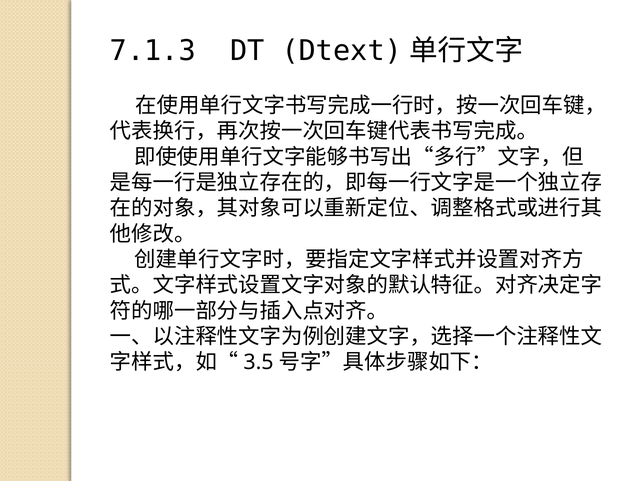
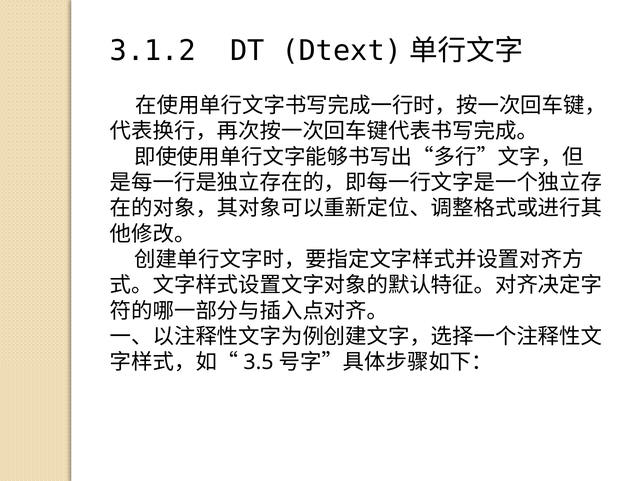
7.1.3: 7.1.3 -> 3.1.2
